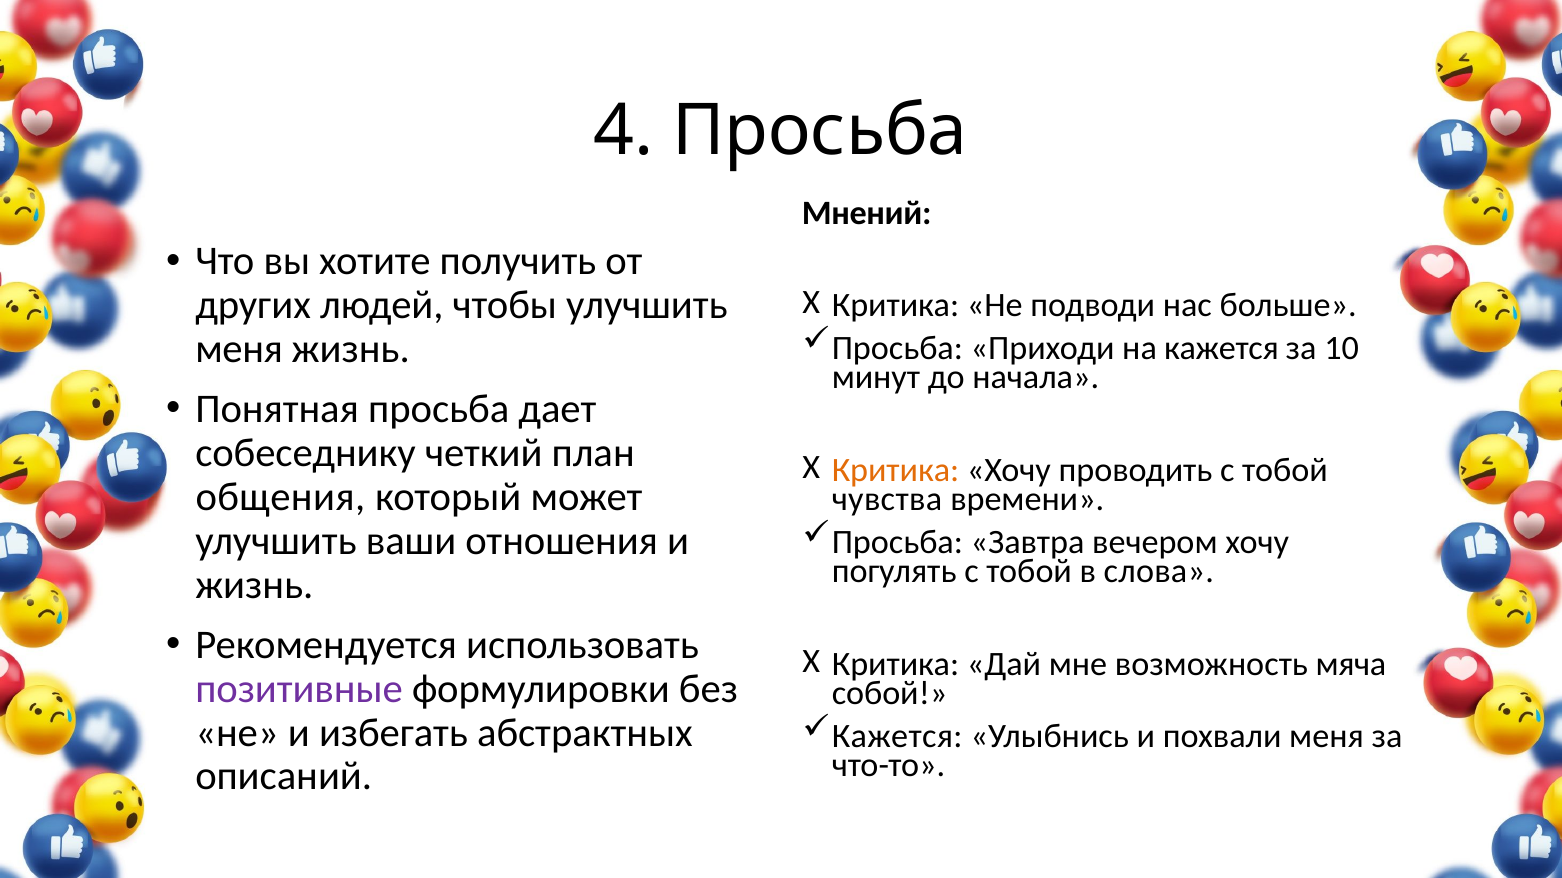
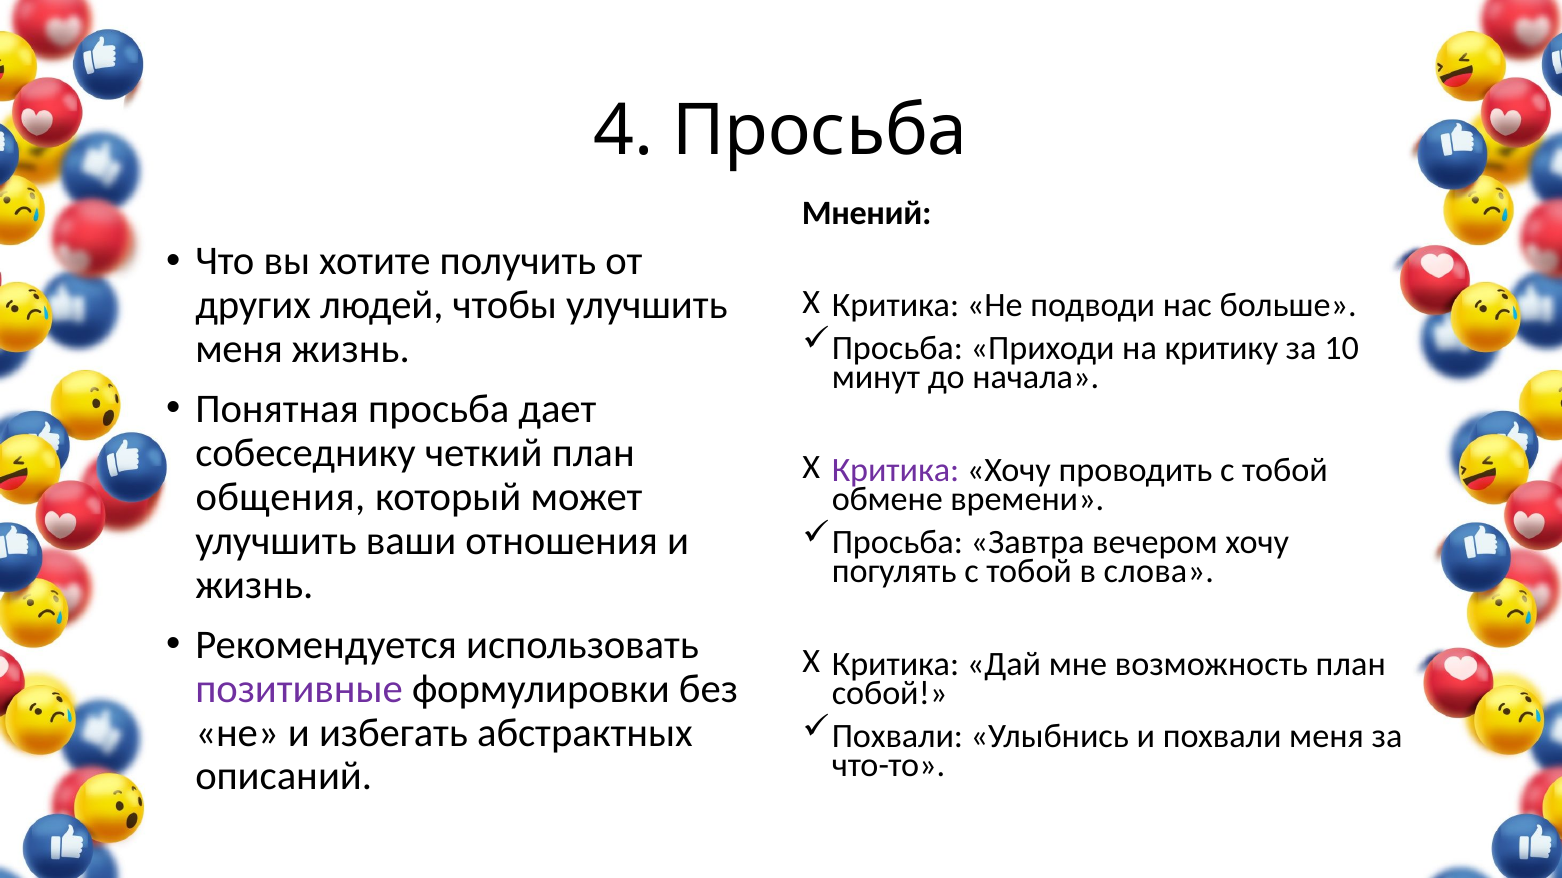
на кажется: кажется -> критику
Критика at (895, 470) colour: orange -> purple
чувства: чувства -> обмене
возможность мяча: мяча -> план
Кажется at (897, 736): Кажется -> Похвали
